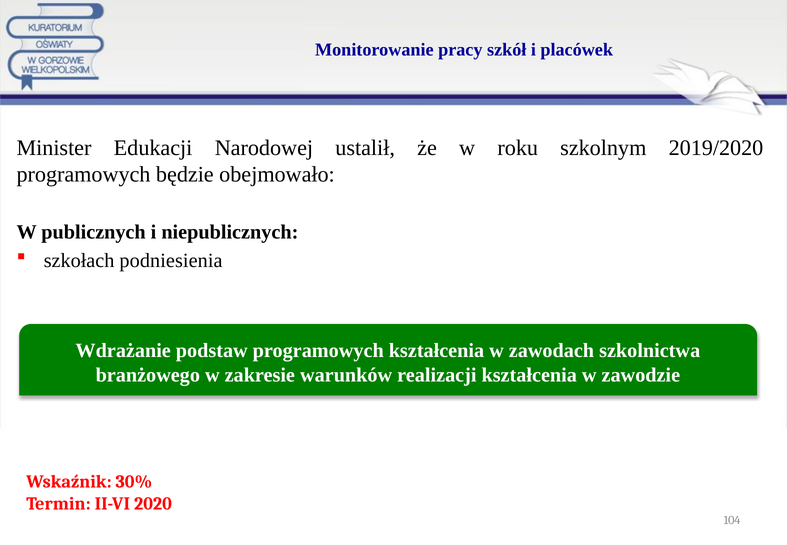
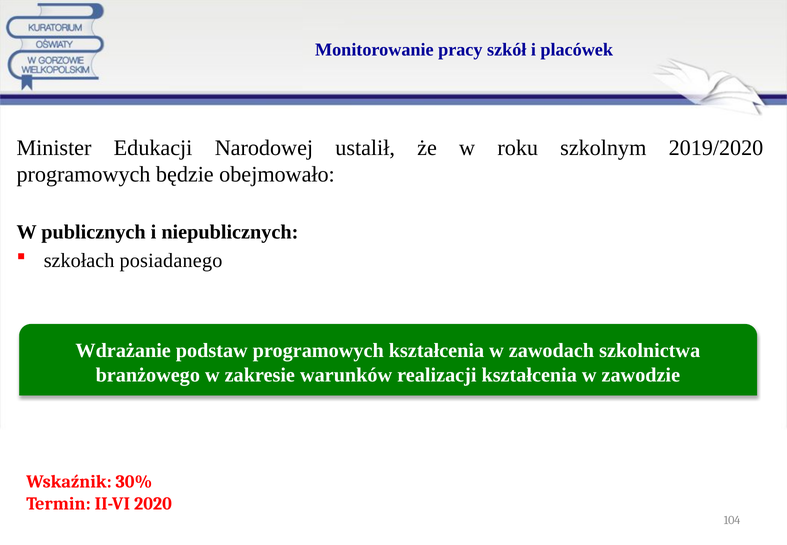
podniesienia: podniesienia -> posiadanego
